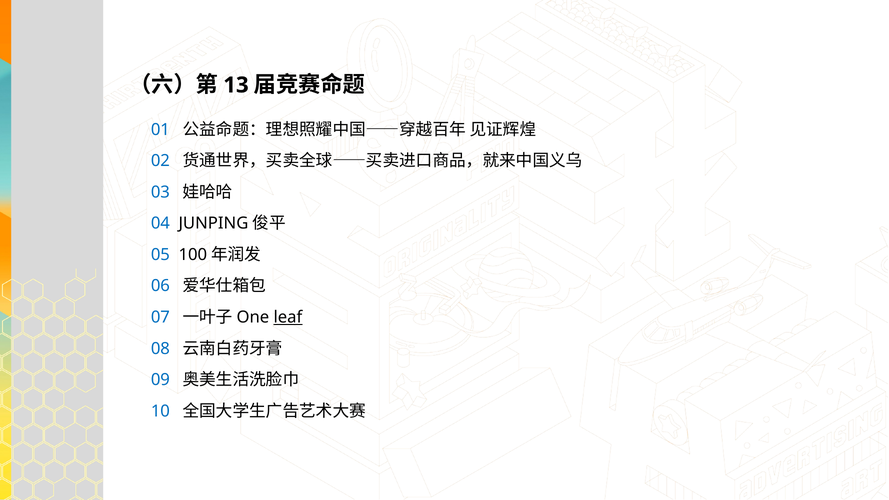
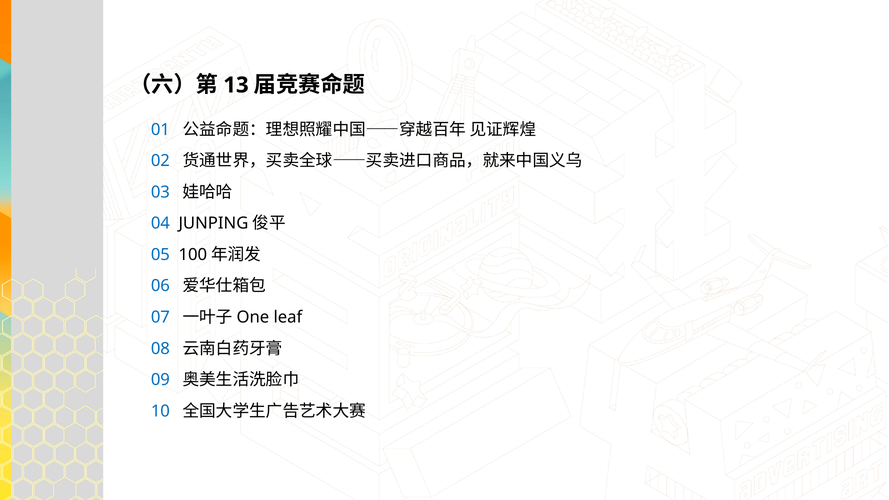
leaf underline: present -> none
